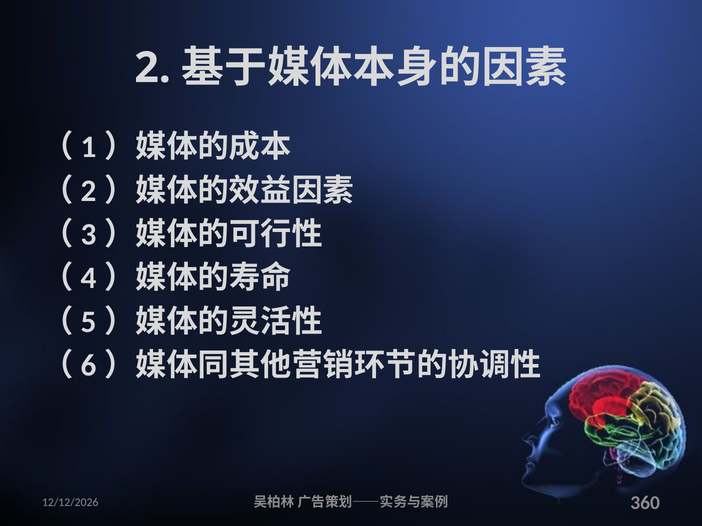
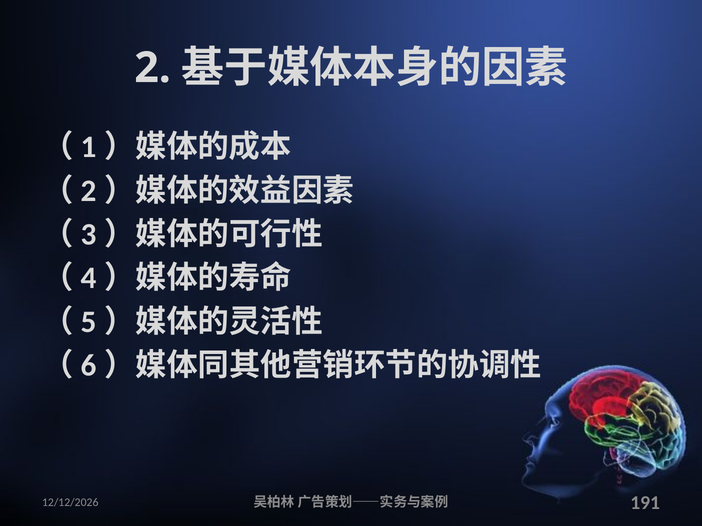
360: 360 -> 191
